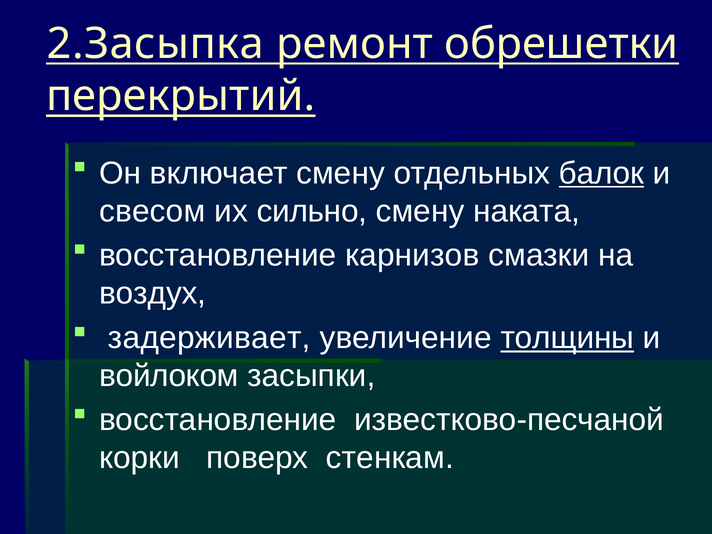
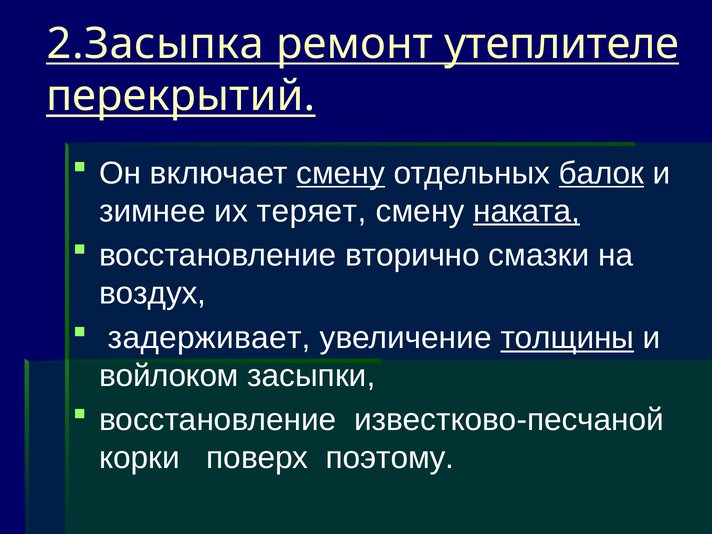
обрешетки: обрешетки -> утеплителе
смену at (341, 173) underline: none -> present
свесом: свесом -> зимнее
сильно: сильно -> теряет
наката underline: none -> present
карнизов: карнизов -> вторично
стенкам: стенкам -> поэтому
